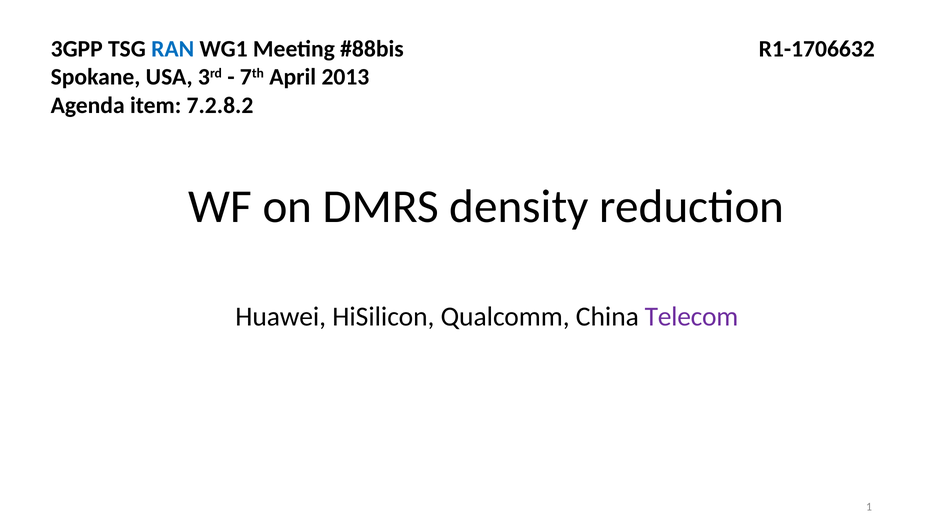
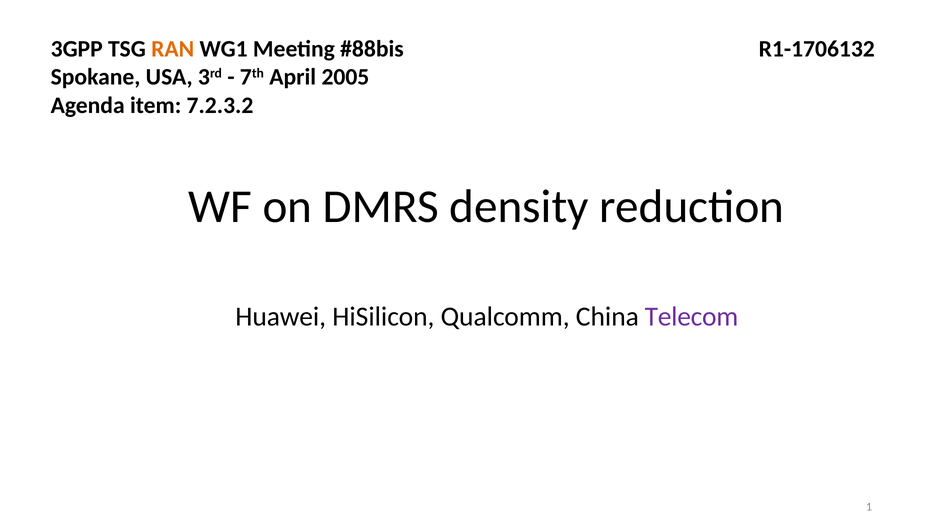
RAN colour: blue -> orange
R1-1706632: R1-1706632 -> R1-1706132
2013: 2013 -> 2005
7.2.8.2: 7.2.8.2 -> 7.2.3.2
